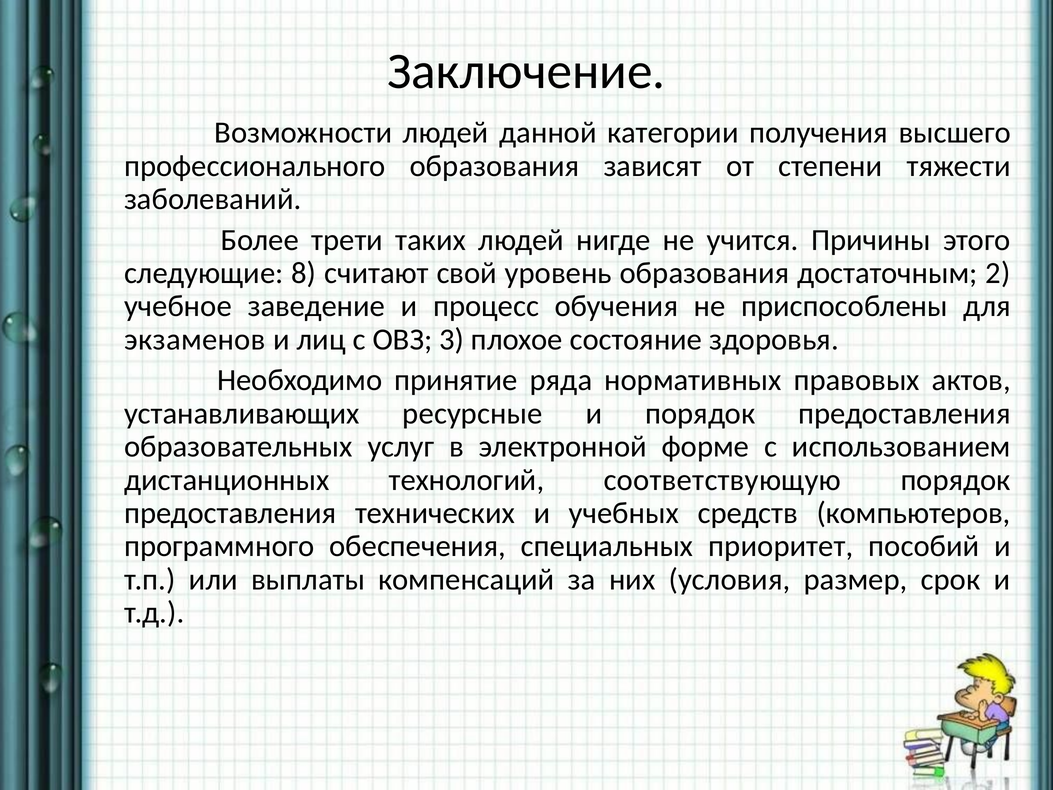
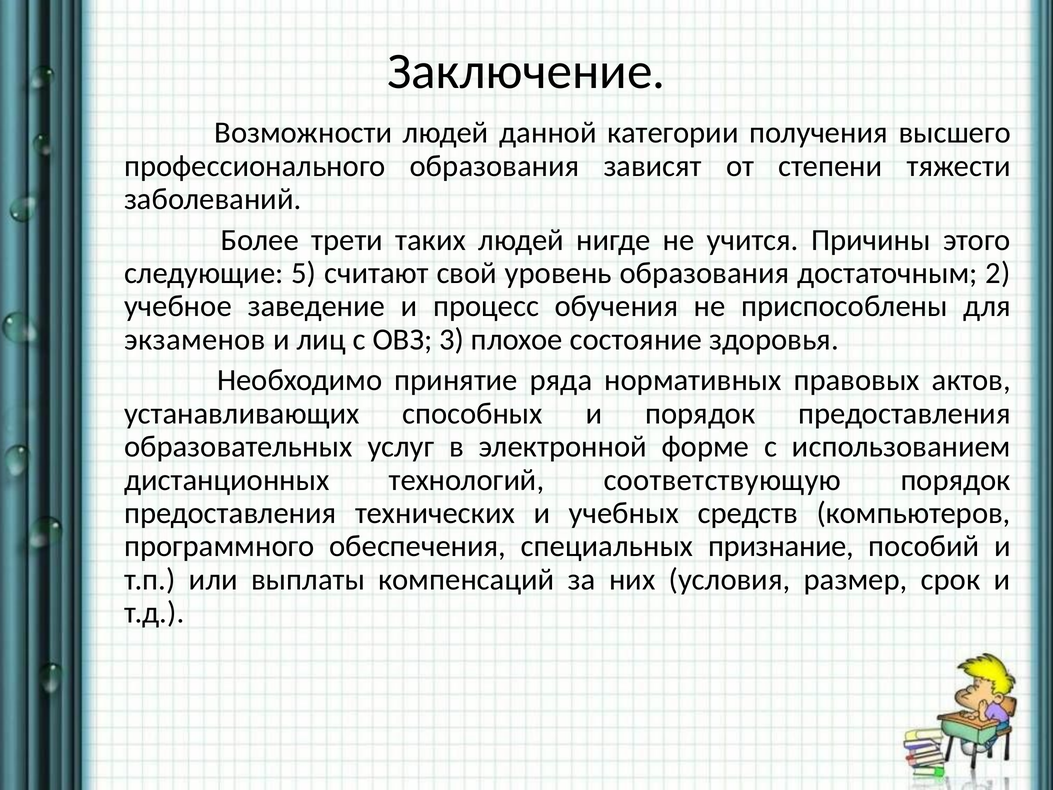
8: 8 -> 5
ресурсные: ресурсные -> способных
приоритет: приоритет -> признание
